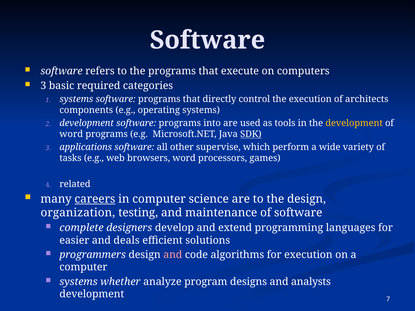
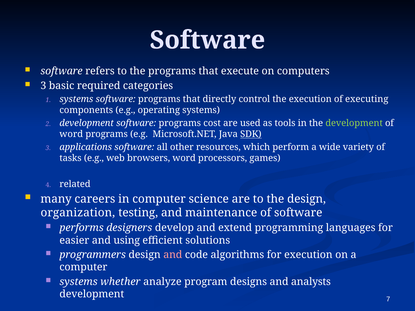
architects: architects -> executing
into: into -> cost
development at (354, 123) colour: yellow -> light green
supervise: supervise -> resources
careers underline: present -> none
complete: complete -> performs
deals: deals -> using
